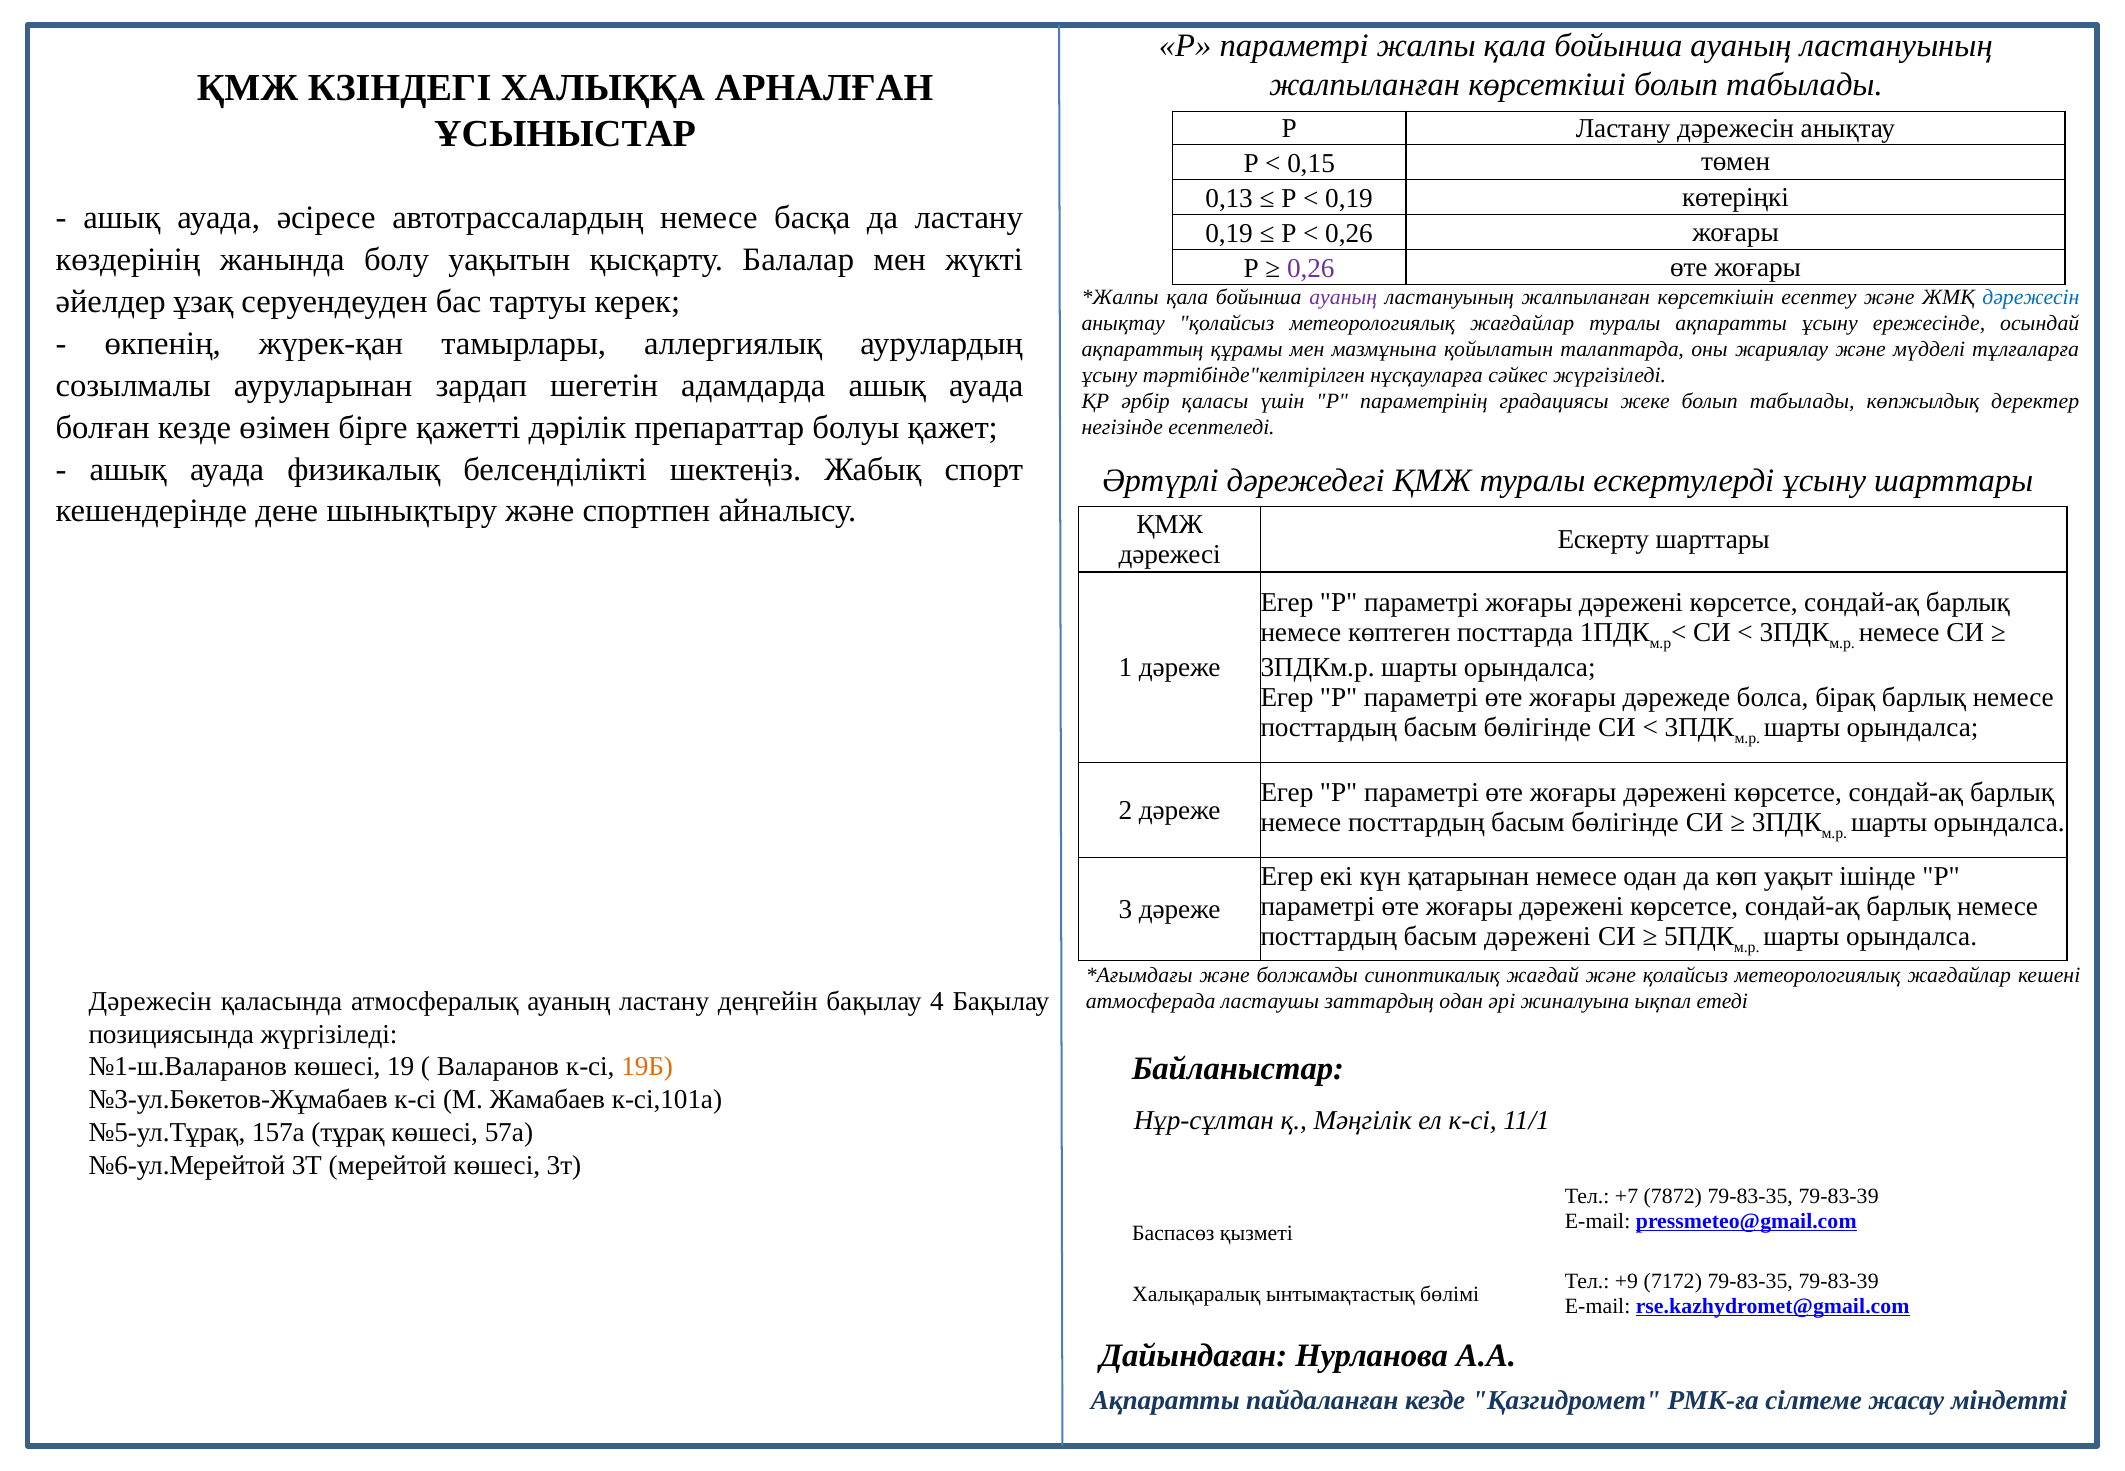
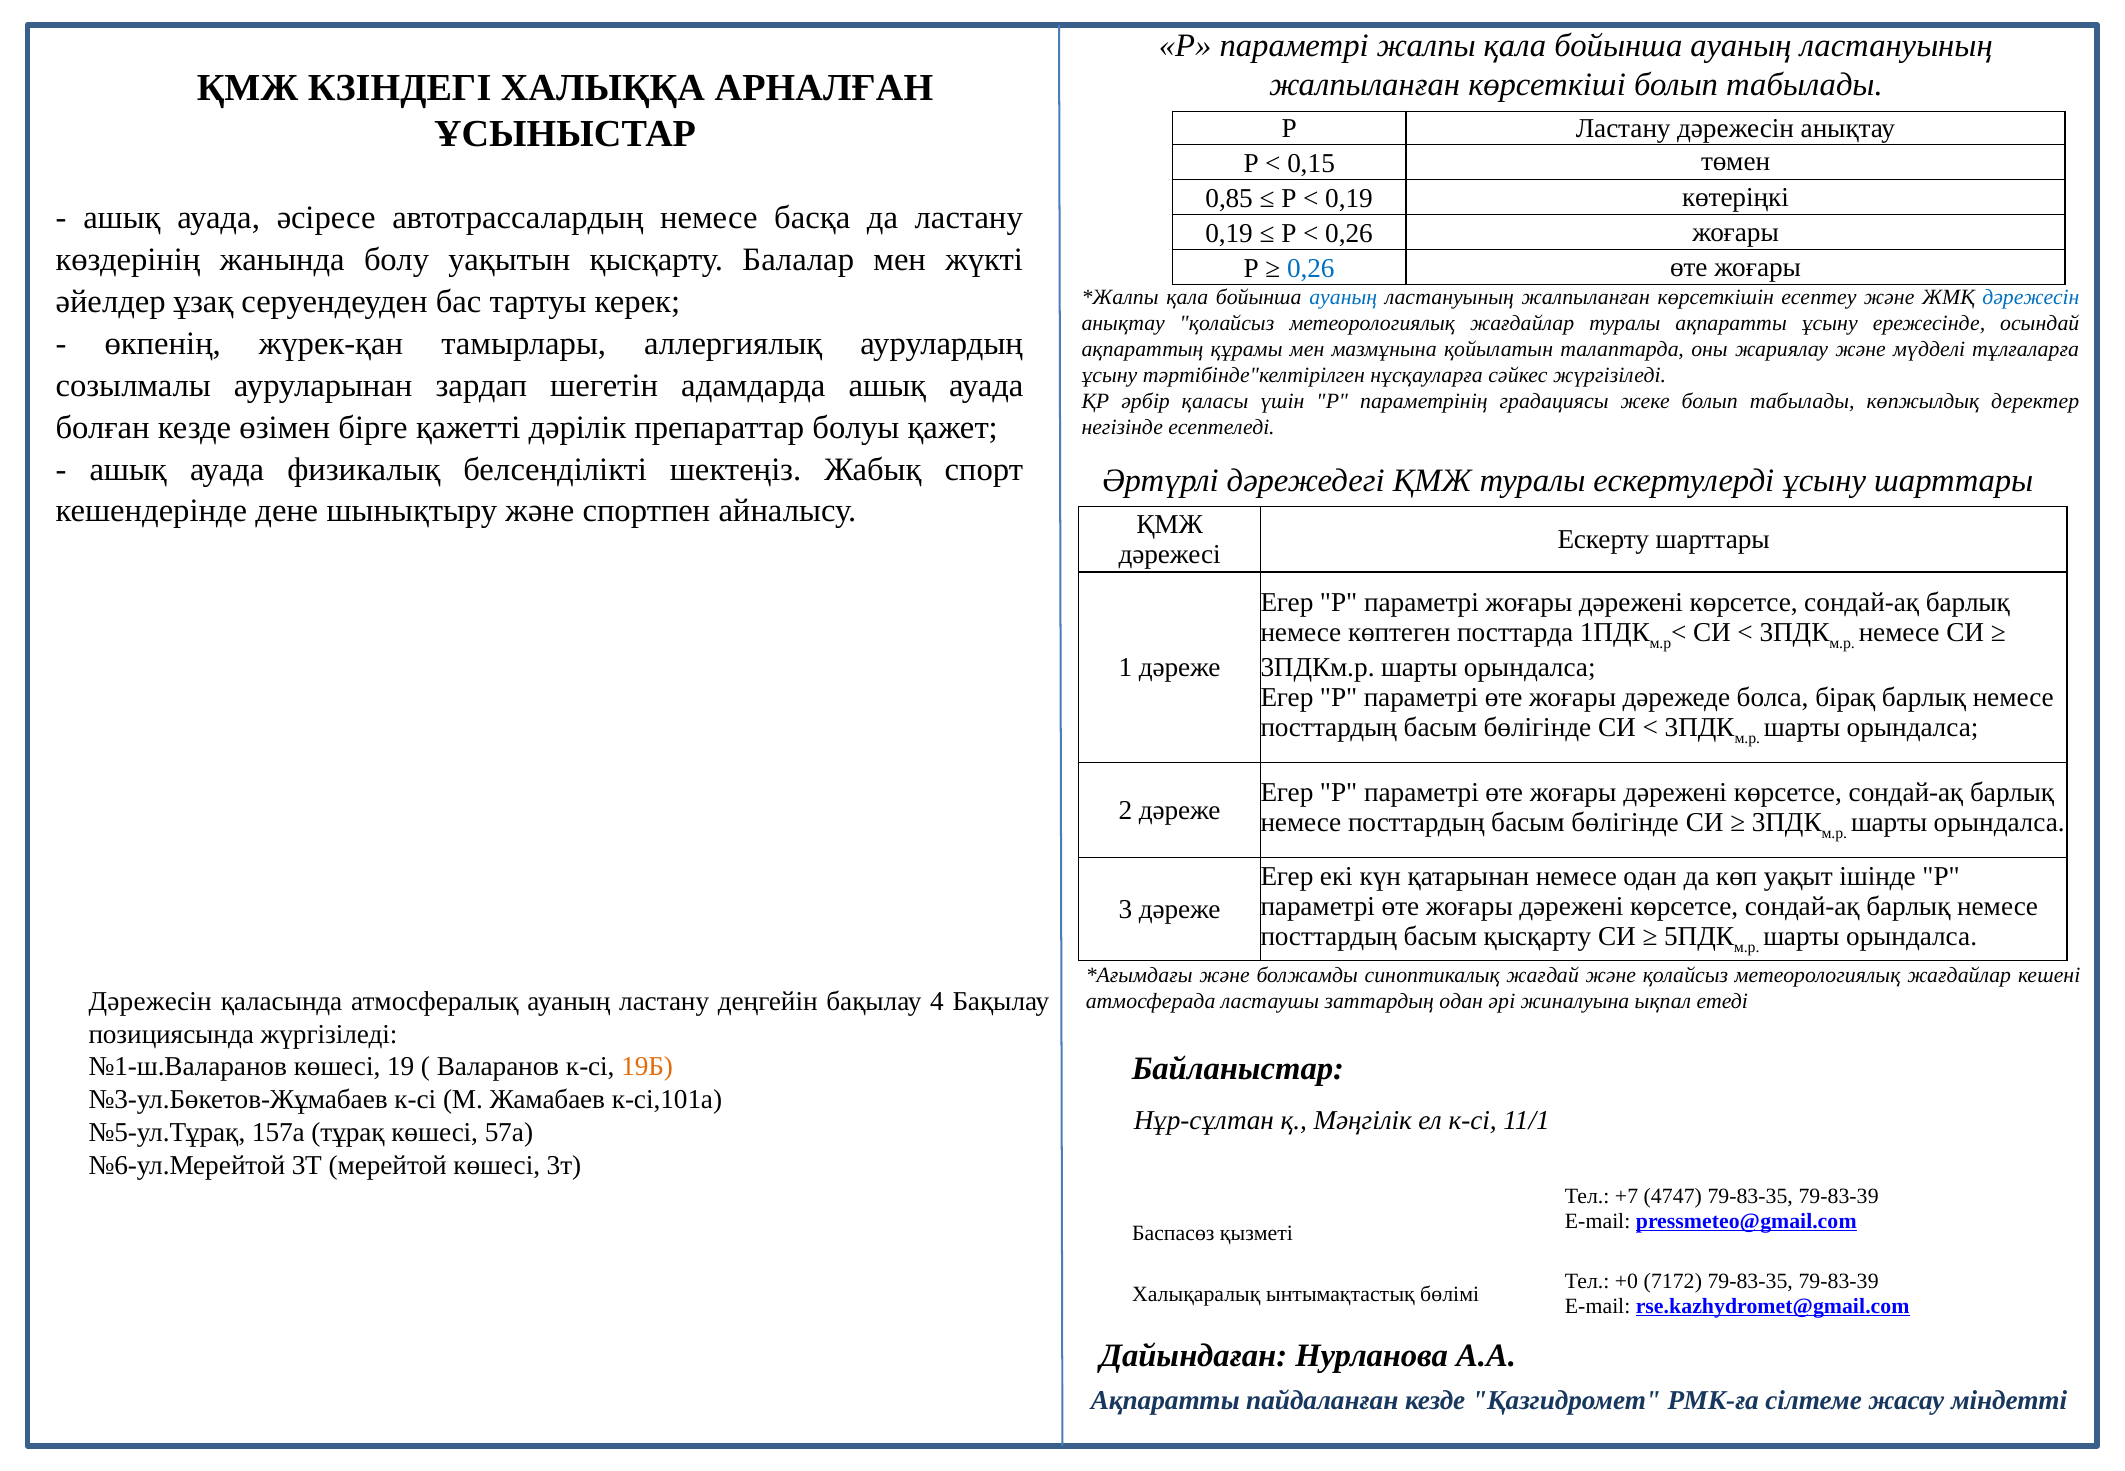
0,13: 0,13 -> 0,85
0,26 at (1311, 268) colour: purple -> blue
ауаның at (1343, 297) colour: purple -> blue
басым дәрежені: дәрежені -> қысқарту
7872: 7872 -> 4747
+9: +9 -> +0
